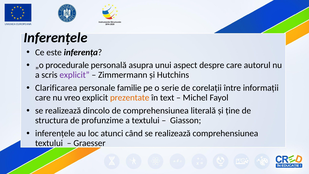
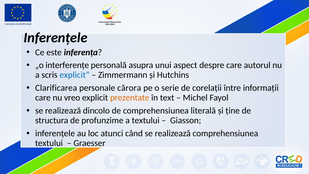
procedurale: procedurale -> interferențe
explicit at (75, 75) colour: purple -> blue
familie: familie -> cărora
